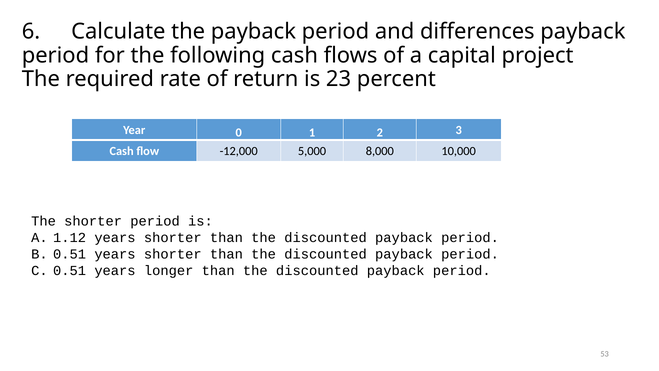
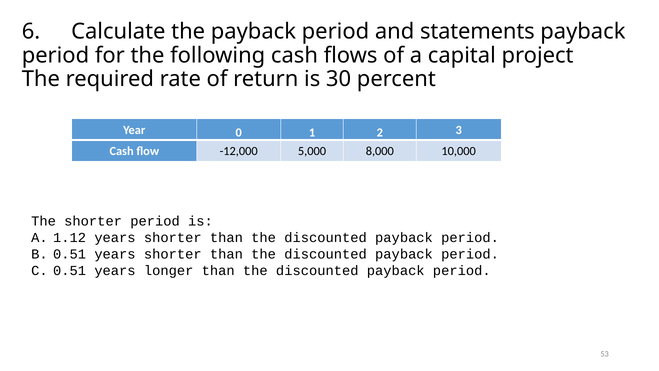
differences: differences -> statements
23: 23 -> 30
